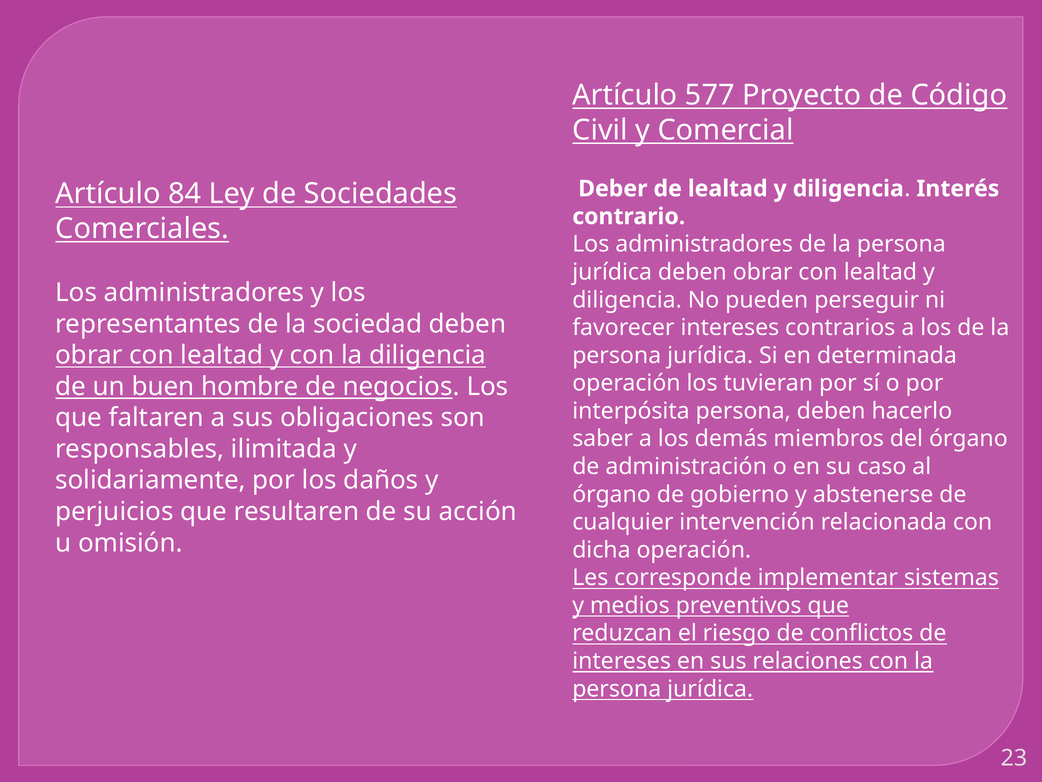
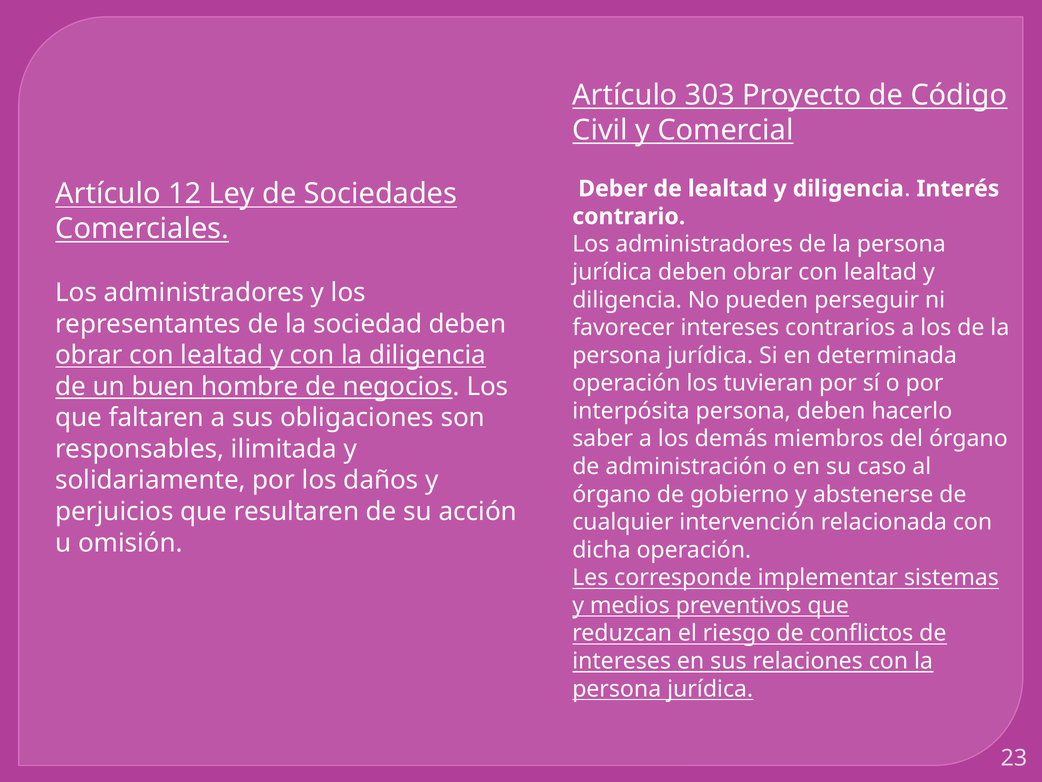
577: 577 -> 303
84: 84 -> 12
